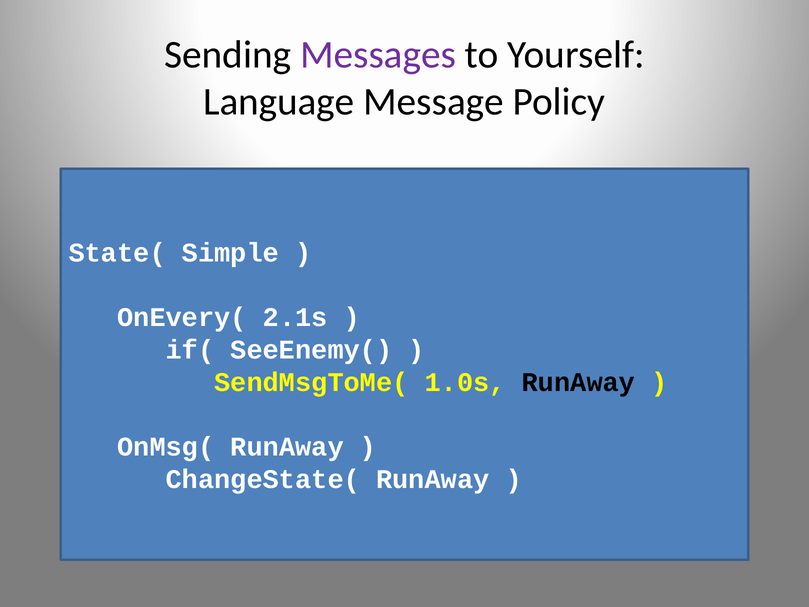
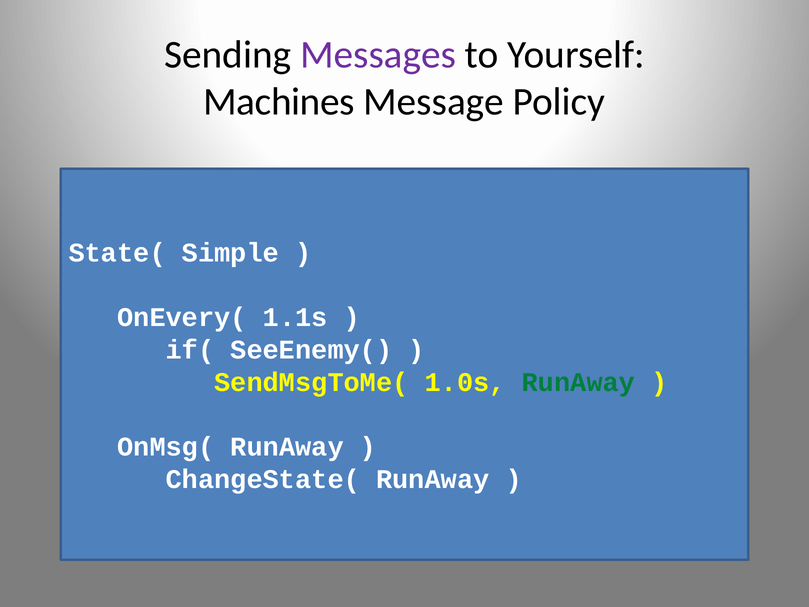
Language: Language -> Machines
2.1s: 2.1s -> 1.1s
RunAway at (578, 382) colour: black -> green
